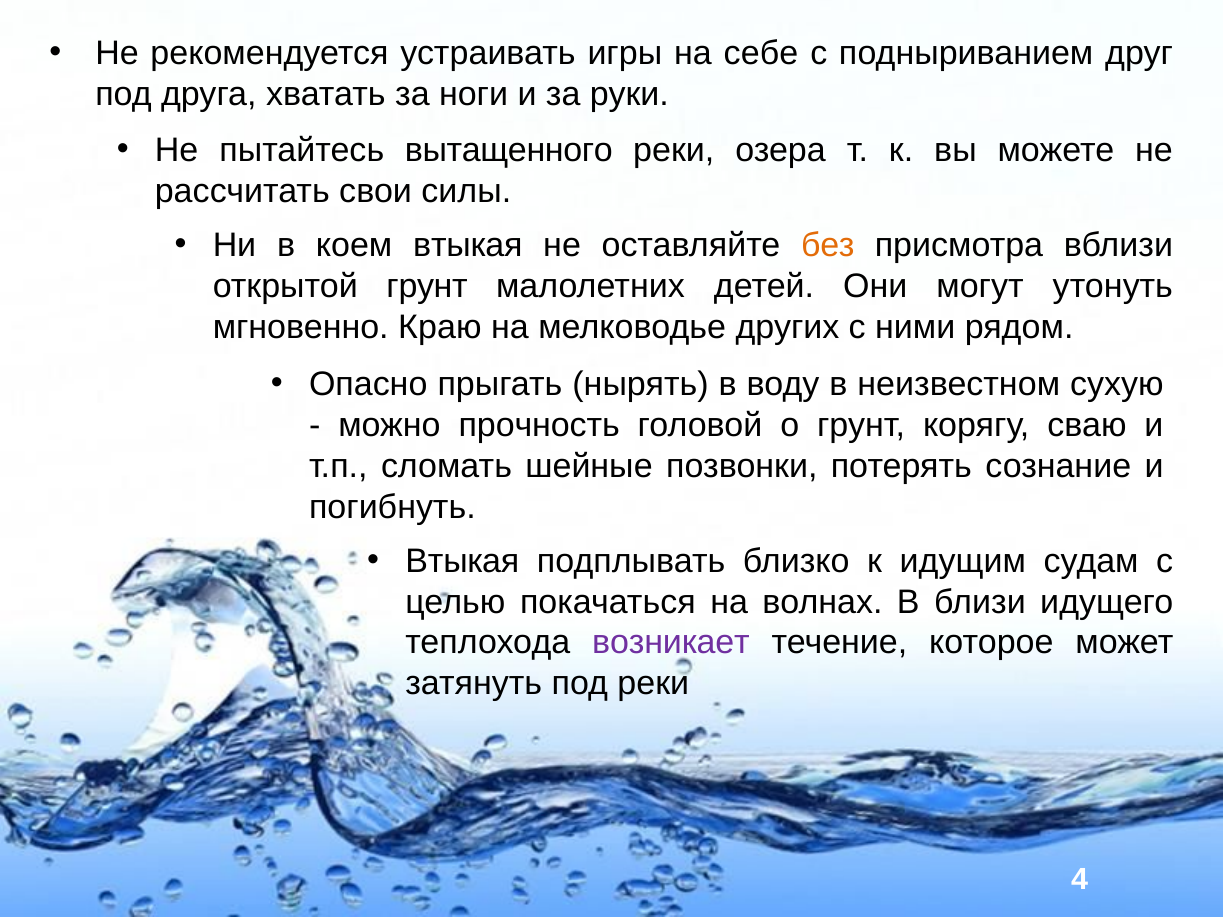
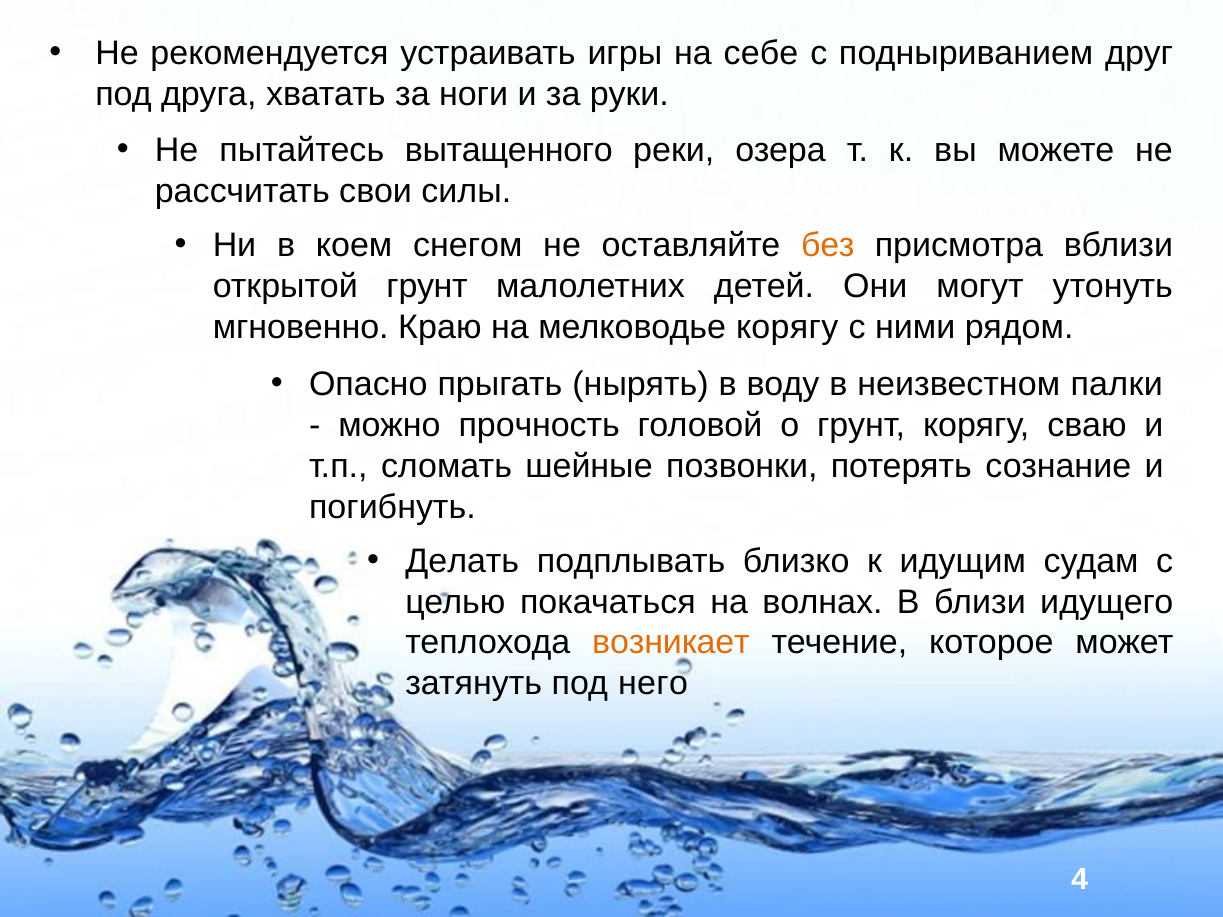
коем втыкая: втыкая -> снегом
мелководье других: других -> корягу
сухую: сухую -> палки
Втыкая at (462, 561): Втыкая -> Делать
возникает colour: purple -> orange
под реки: реки -> него
